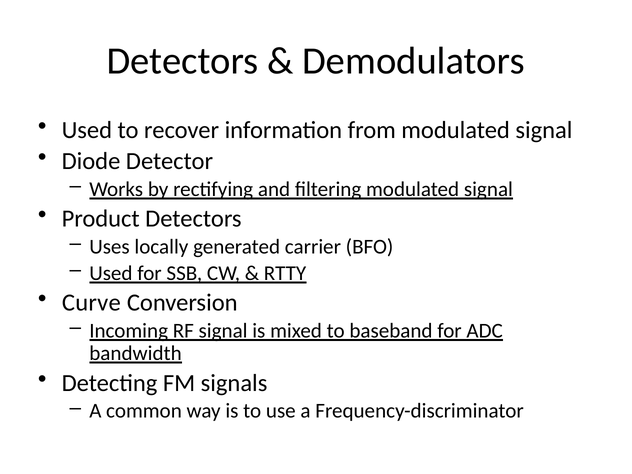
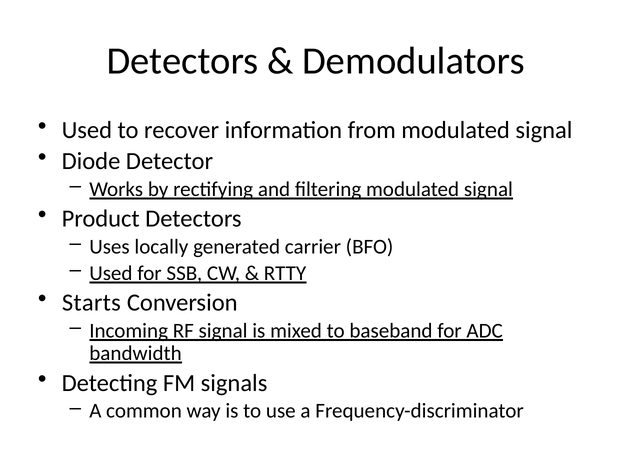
Curve: Curve -> Starts
